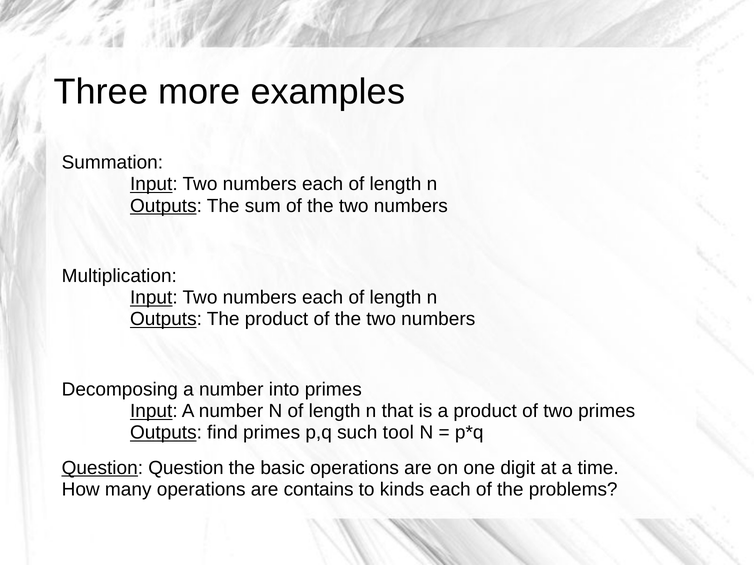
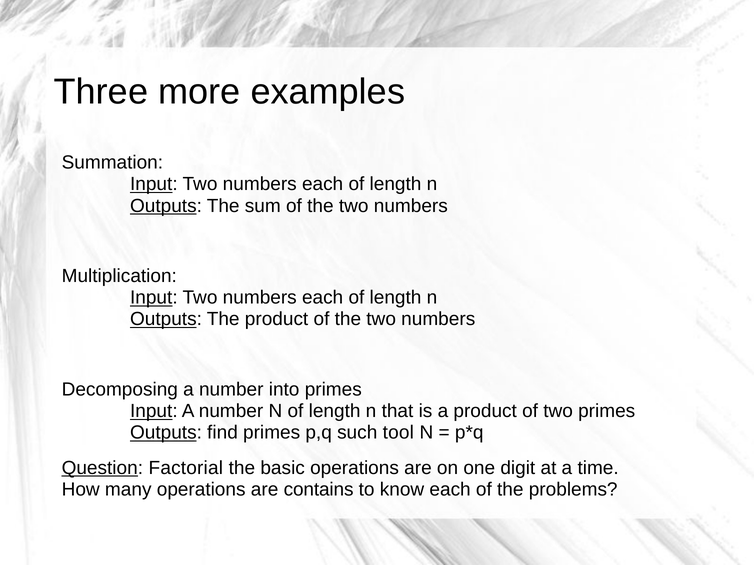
Question Question: Question -> Factorial
kinds: kinds -> know
